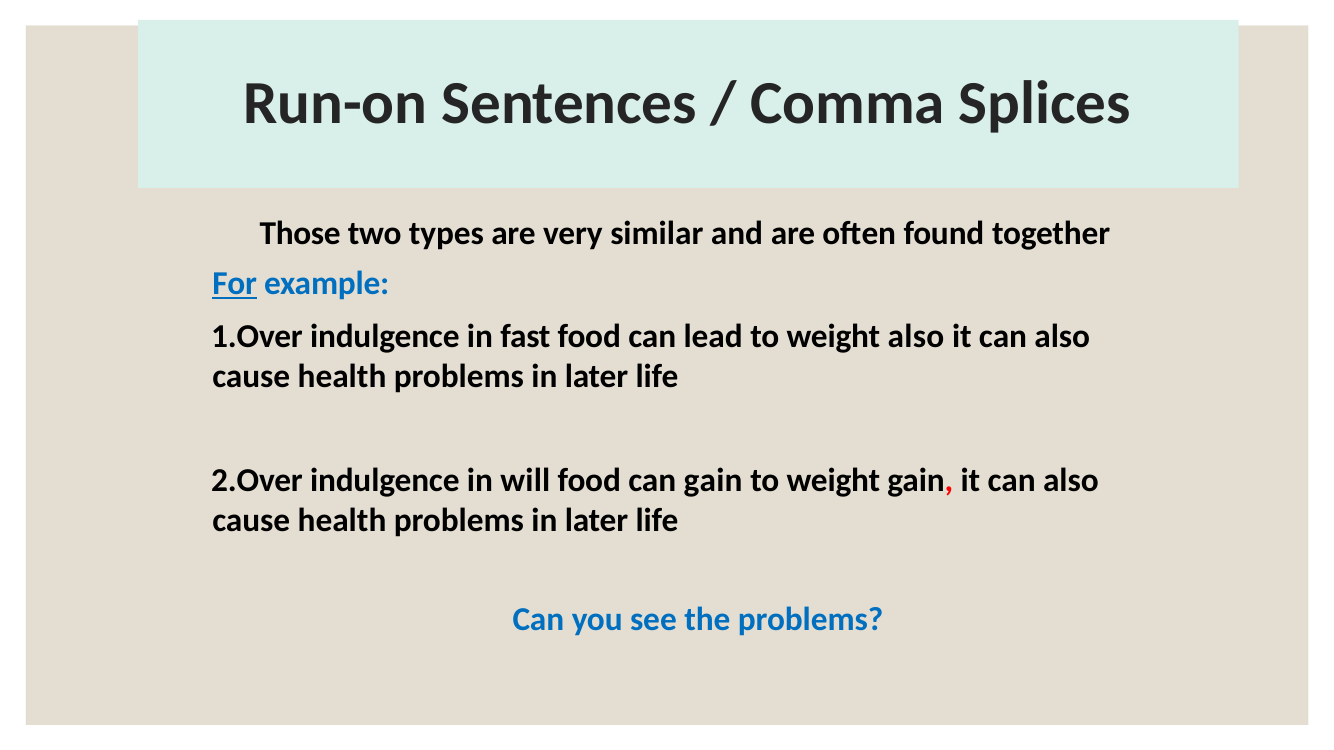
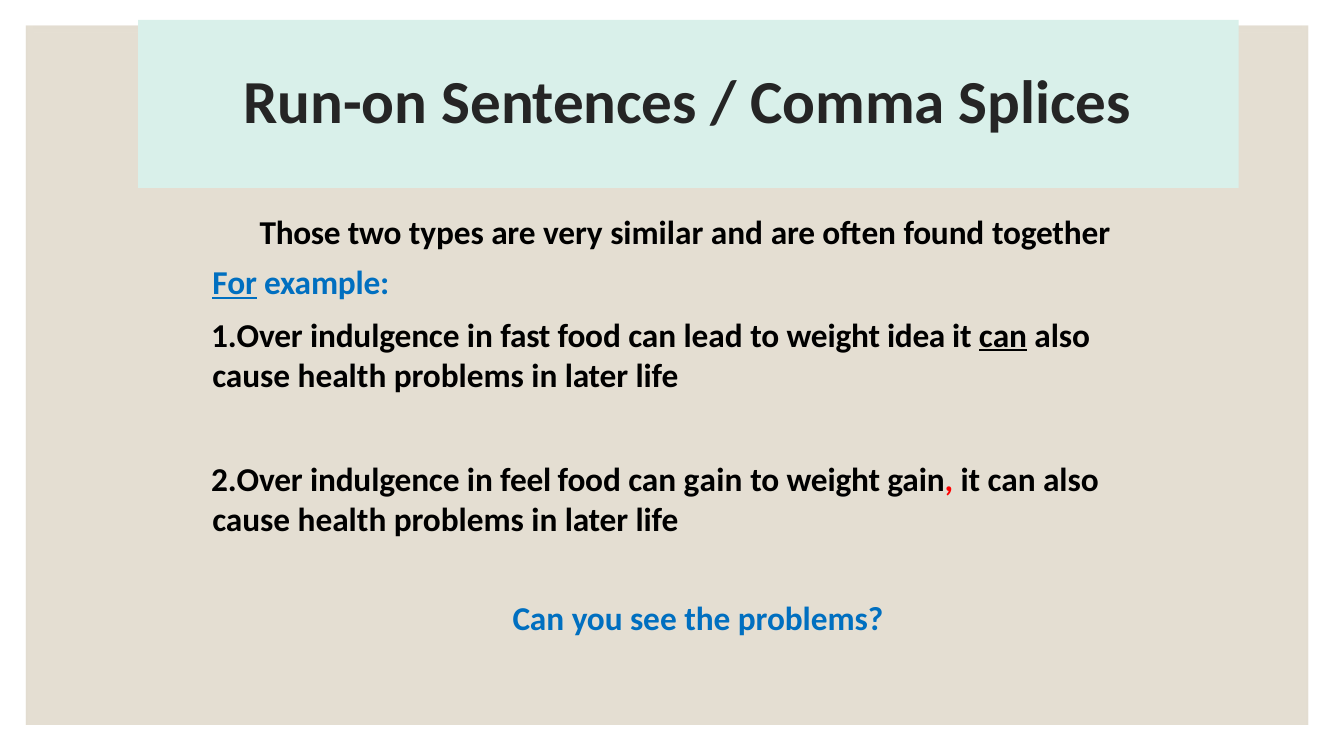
weight also: also -> idea
can at (1003, 336) underline: none -> present
will: will -> feel
